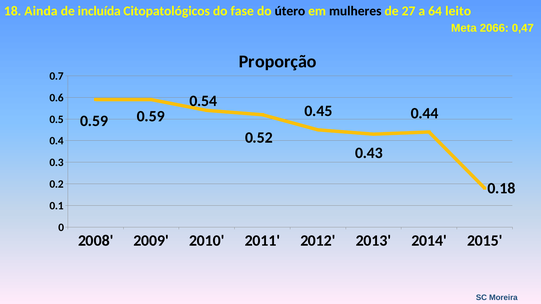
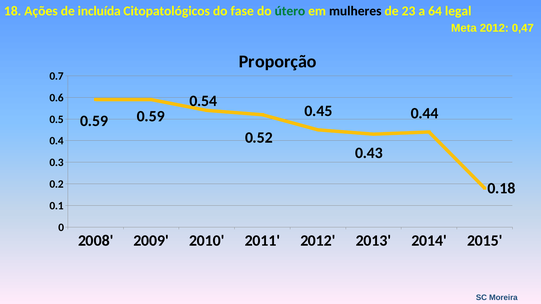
Ainda: Ainda -> Ações
útero colour: black -> green
27: 27 -> 23
leito: leito -> legal
Meta 2066: 2066 -> 2012
